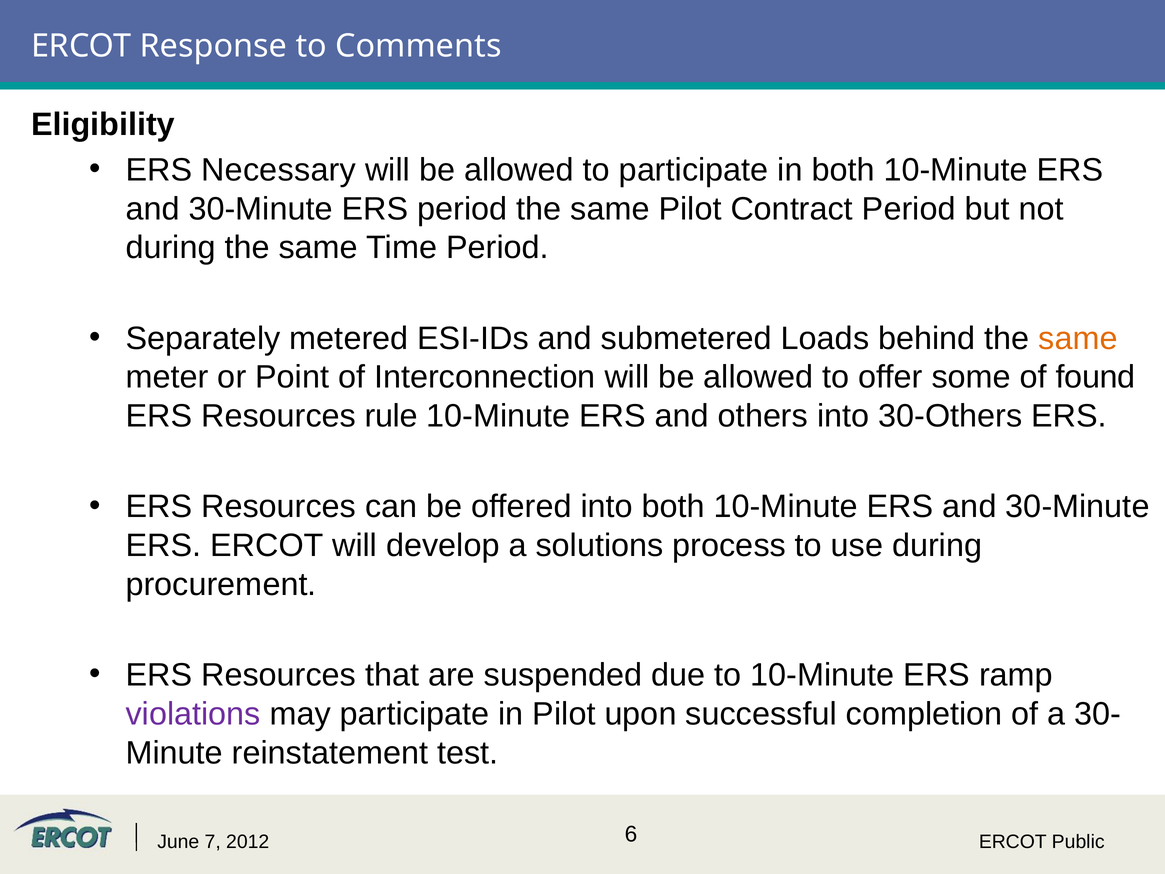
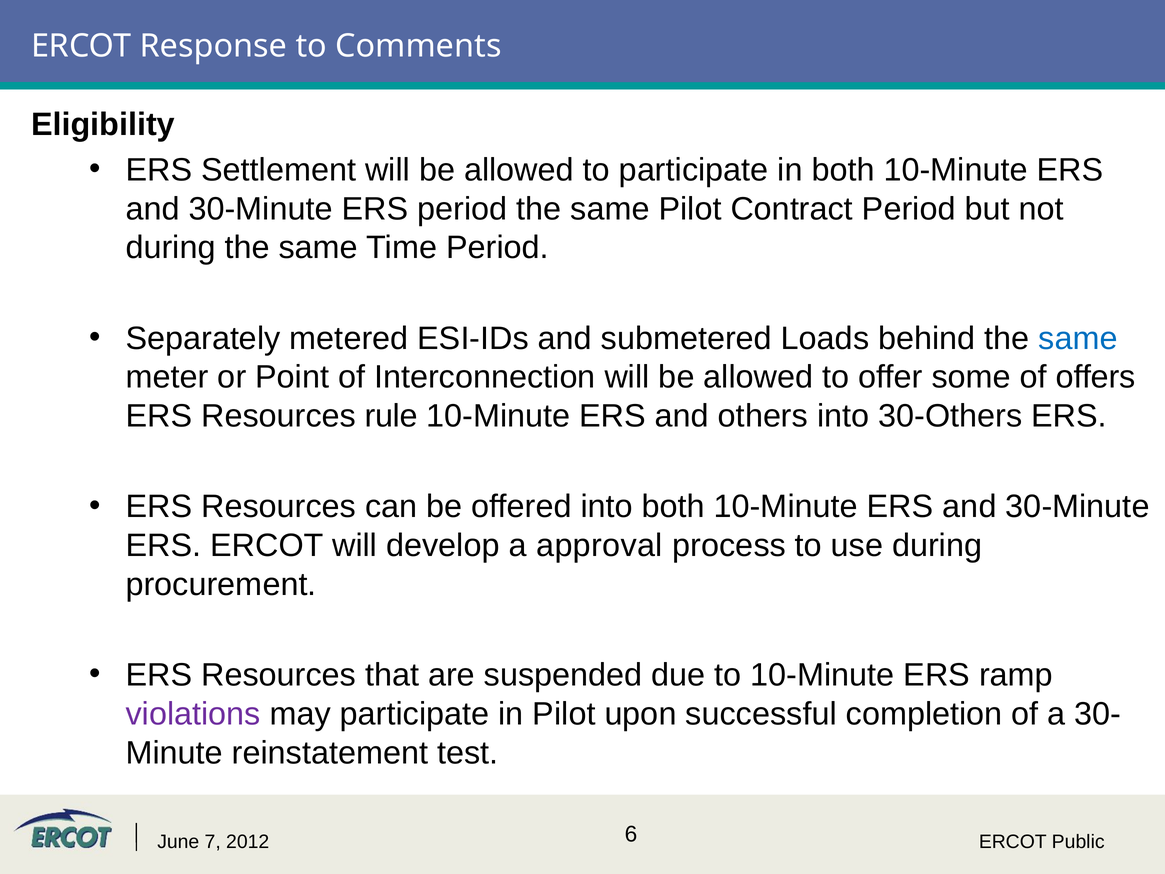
Necessary: Necessary -> Settlement
same at (1078, 338) colour: orange -> blue
found: found -> offers
solutions: solutions -> approval
